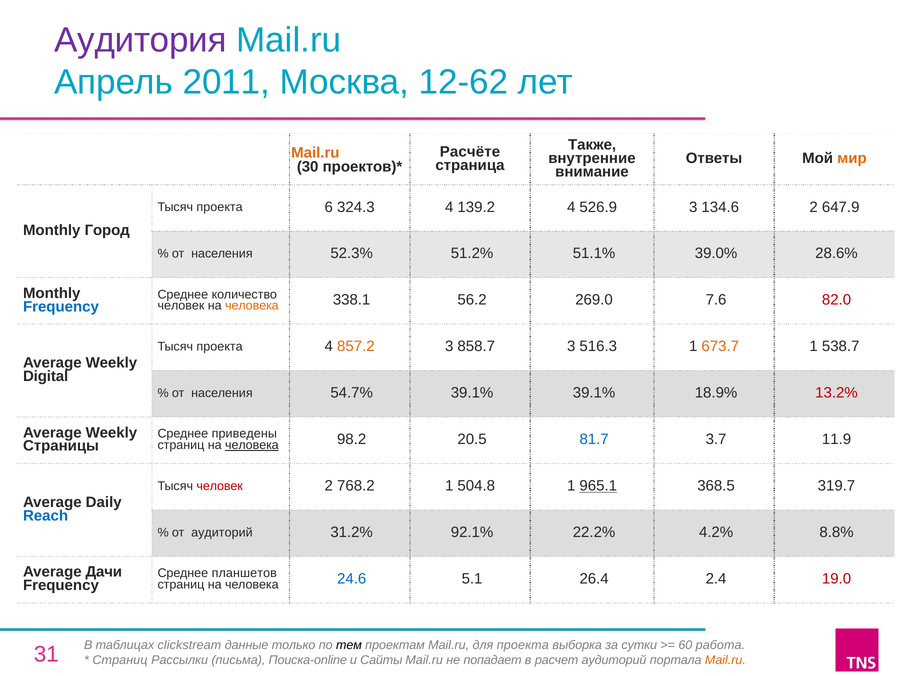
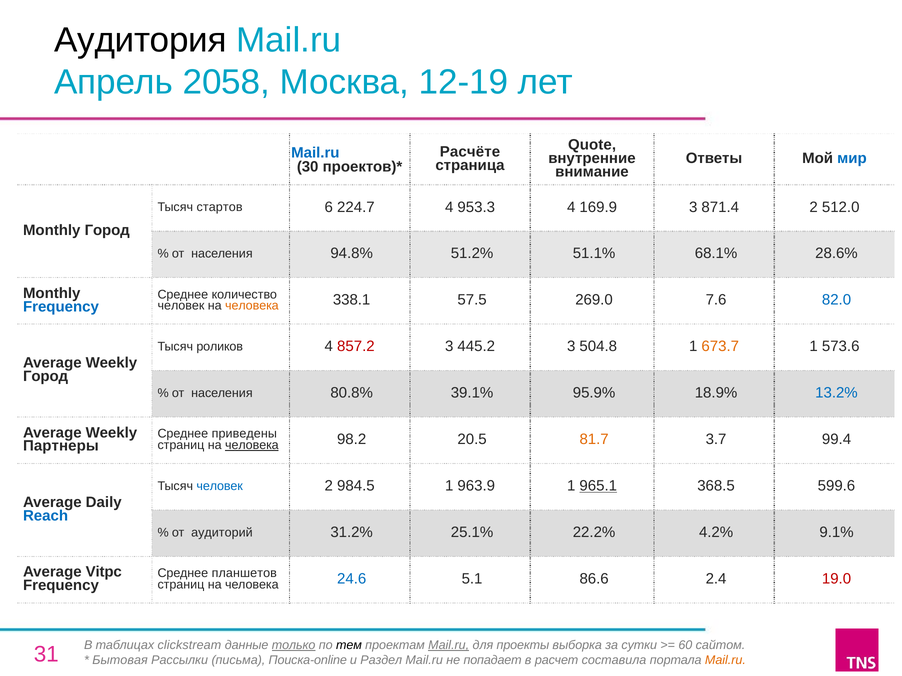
Аудитория colour: purple -> black
2011: 2011 -> 2058
12-62: 12-62 -> 12-19
Также: Также -> Quote
Mail.ru at (315, 153) colour: orange -> blue
мир colour: orange -> blue
проекта at (220, 207): проекта -> стартов
324.3: 324.3 -> 224.7
139.2: 139.2 -> 953.3
526.9: 526.9 -> 169.9
134.6: 134.6 -> 871.4
647.9: 647.9 -> 512.0
52.3%: 52.3% -> 94.8%
39.0%: 39.0% -> 68.1%
56.2: 56.2 -> 57.5
82.0 colour: red -> blue
проекта at (220, 347): проекта -> роликов
857.2 colour: orange -> red
858.7: 858.7 -> 445.2
516.3: 516.3 -> 504.8
538.7: 538.7 -> 573.6
Digital at (46, 377): Digital -> Город
54.7%: 54.7% -> 80.8%
39.1% 39.1%: 39.1% -> 95.9%
13.2% colour: red -> blue
Страницы: Страницы -> Партнеры
81.7 colour: blue -> orange
11.9: 11.9 -> 99.4
человек at (220, 486) colour: red -> blue
768.2: 768.2 -> 984.5
504.8: 504.8 -> 963.9
319.7: 319.7 -> 599.6
92.1%: 92.1% -> 25.1%
8.8%: 8.8% -> 9.1%
Дачи: Дачи -> Vitpc
26.4: 26.4 -> 86.6
только underline: none -> present
Mail.ru at (449, 646) underline: none -> present
для проекта: проекта -> проекты
работа: работа -> сайтом
Страниц at (120, 661): Страниц -> Бытовая
Сайты: Сайты -> Раздел
расчет аудиторий: аудиторий -> составила
